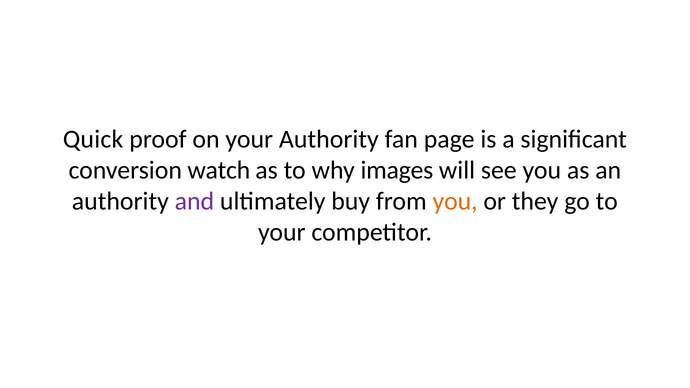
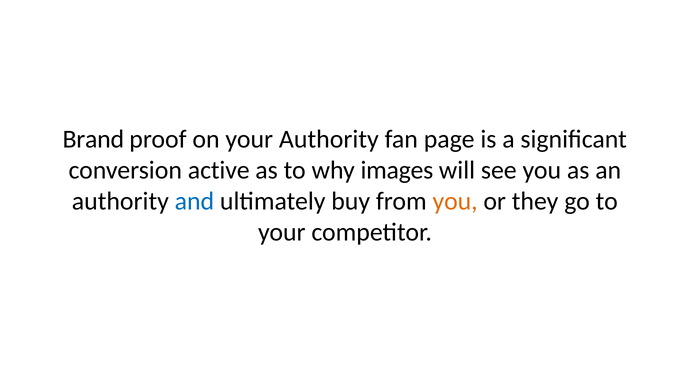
Quick: Quick -> Brand
watch: watch -> active
and colour: purple -> blue
